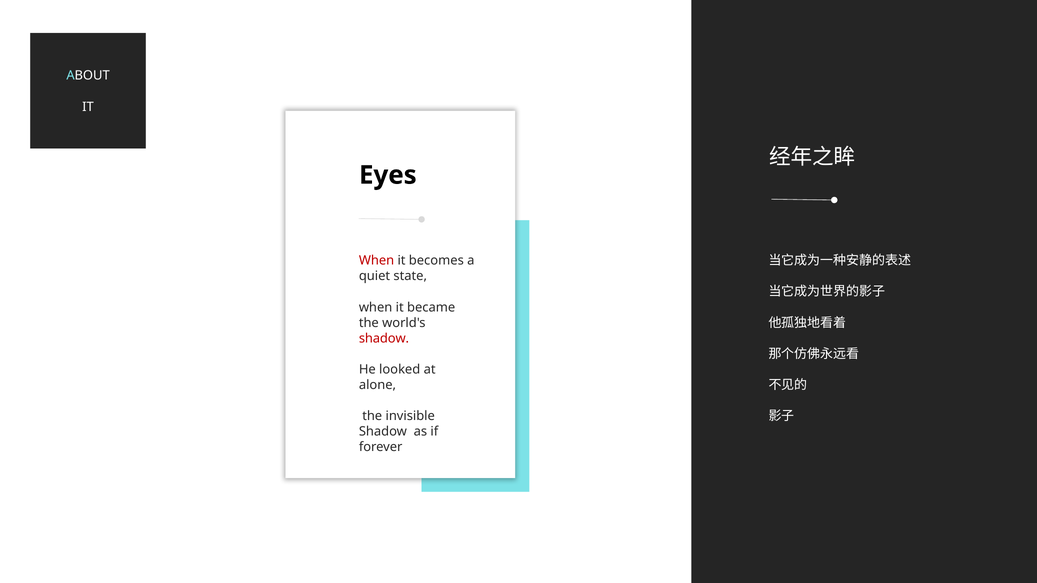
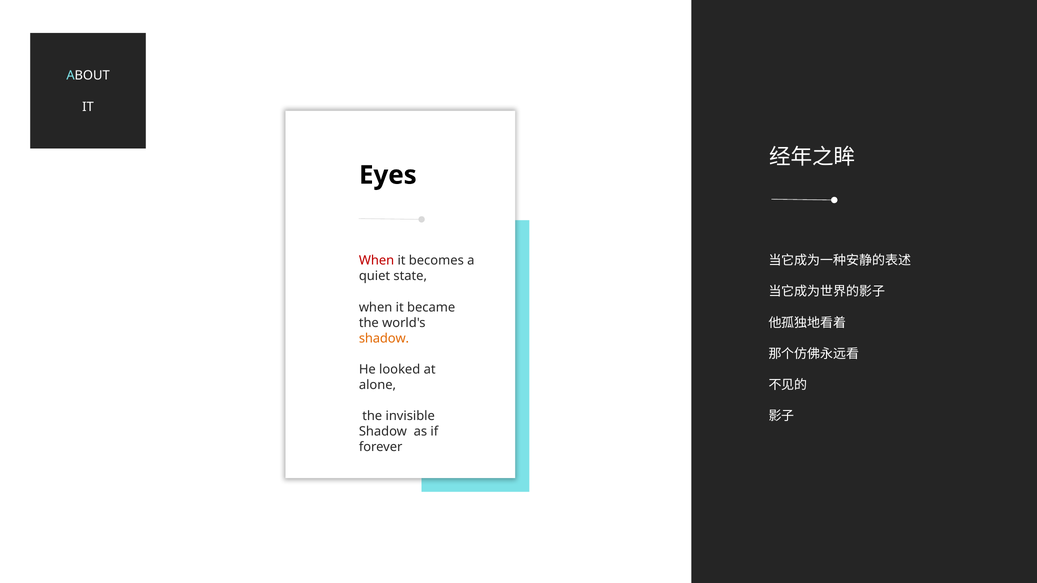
shadow at (384, 339) colour: red -> orange
